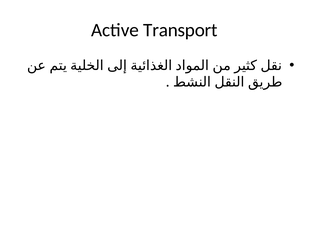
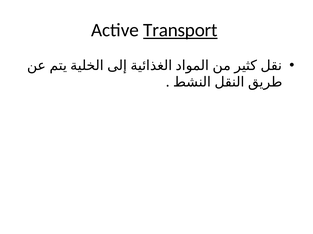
Transport underline: none -> present
